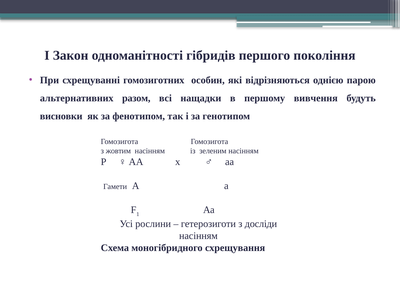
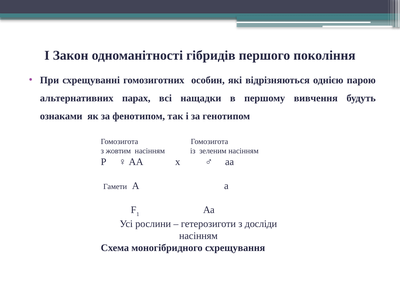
разом: разом -> парах
висновки: висновки -> ознаками
